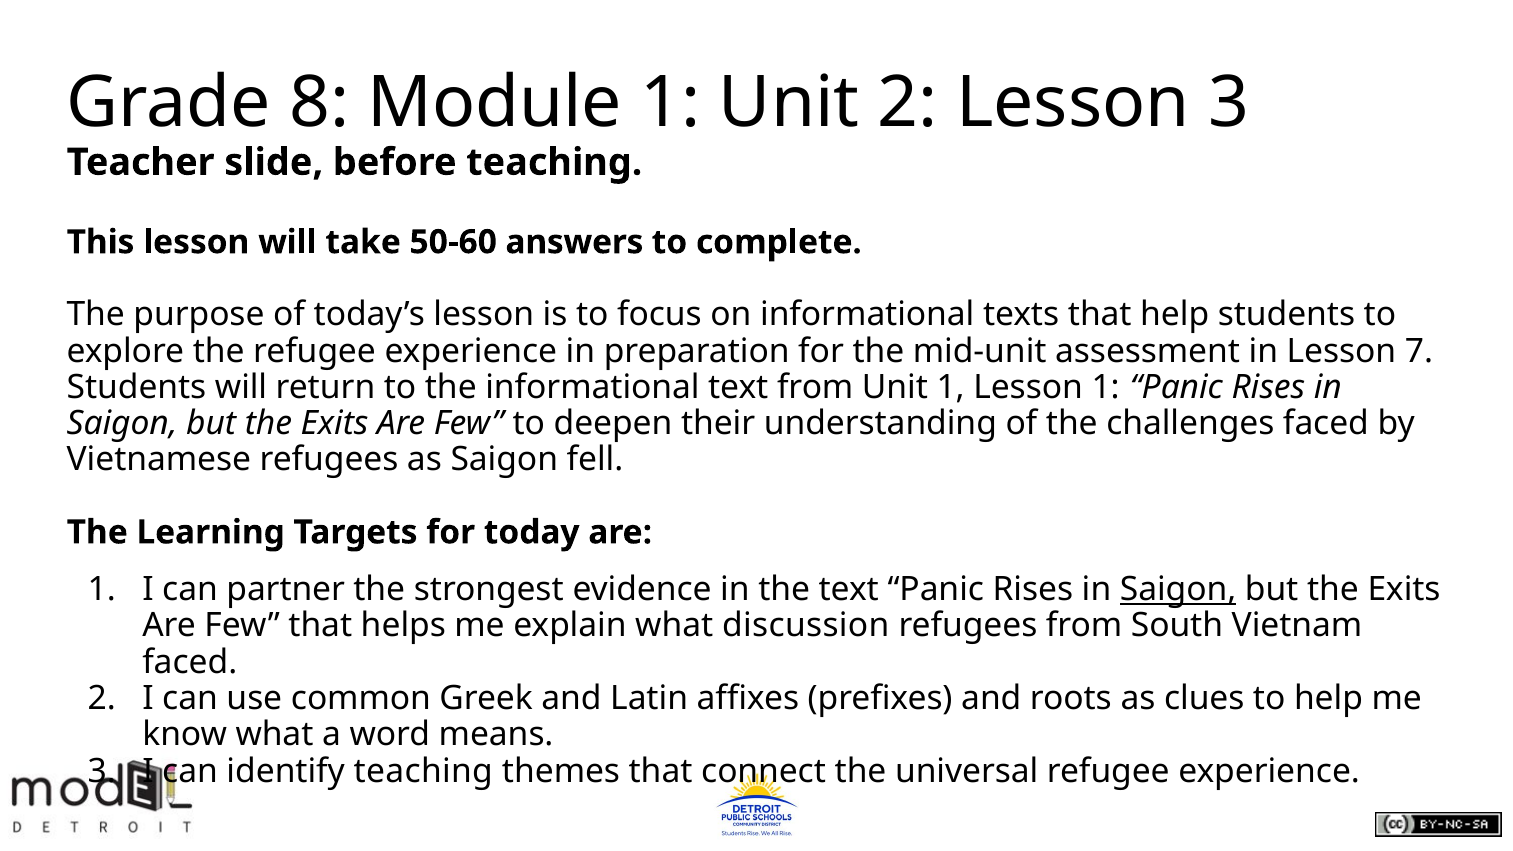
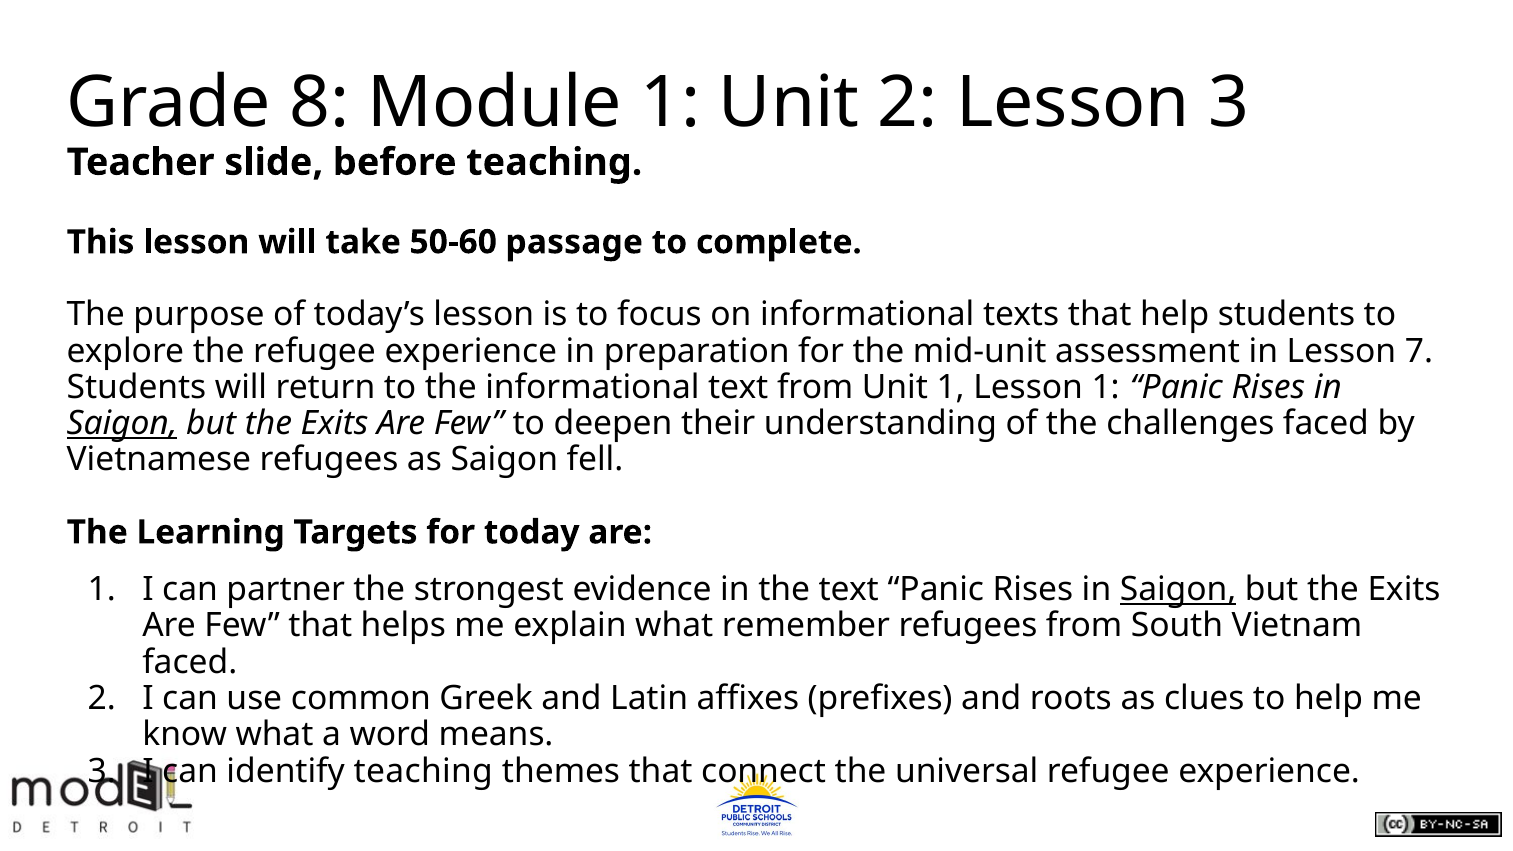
answers: answers -> passage
Saigon at (122, 424) underline: none -> present
discussion: discussion -> remember
